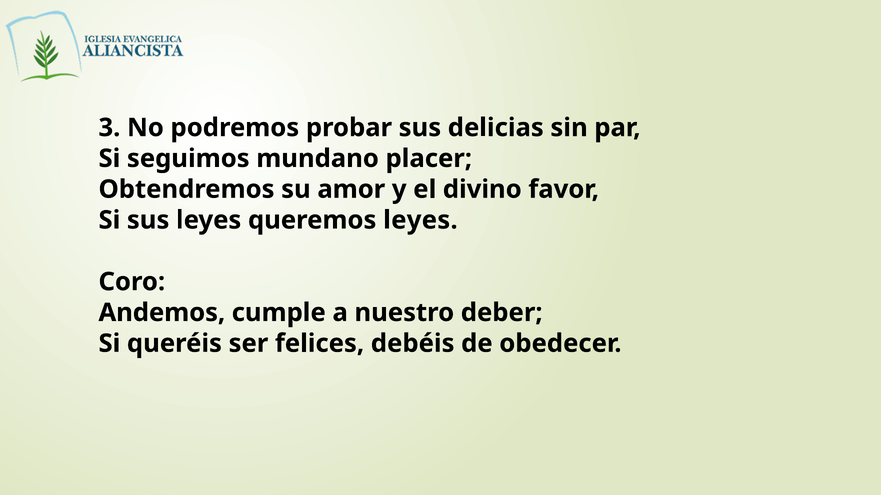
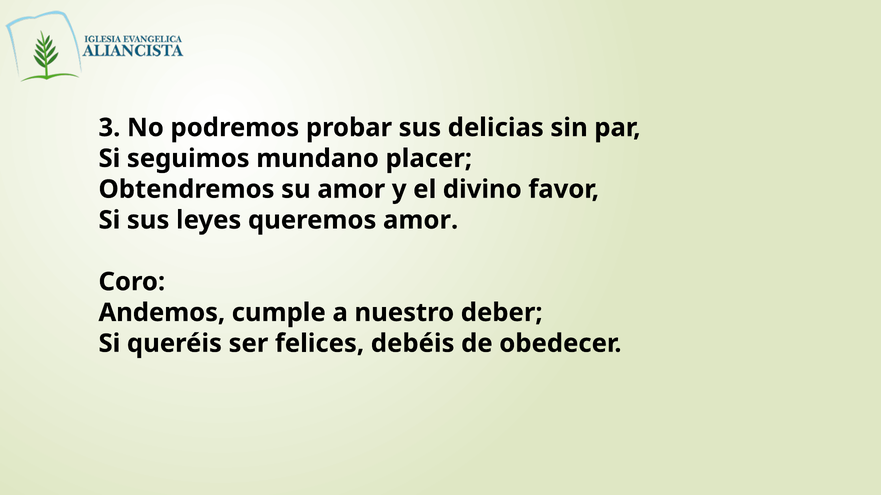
queremos leyes: leyes -> amor
